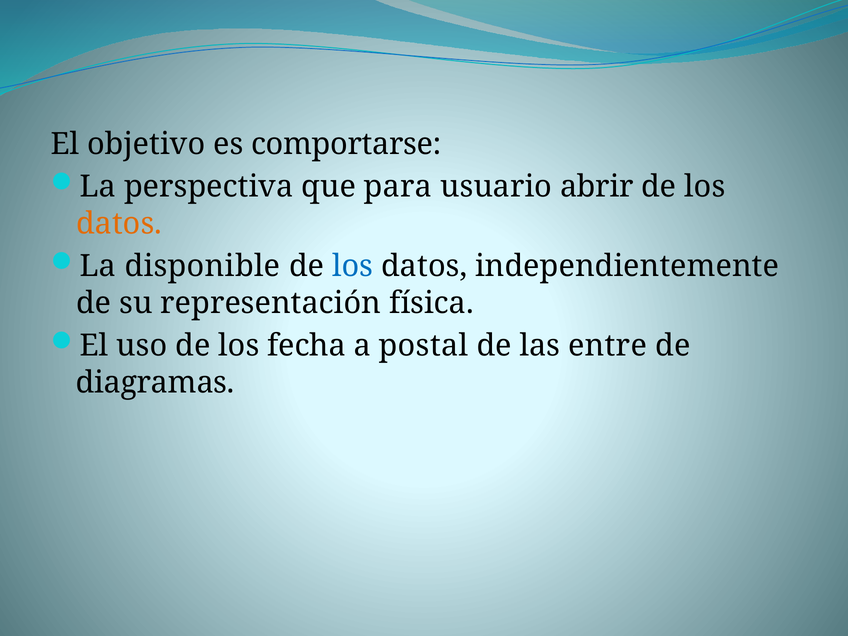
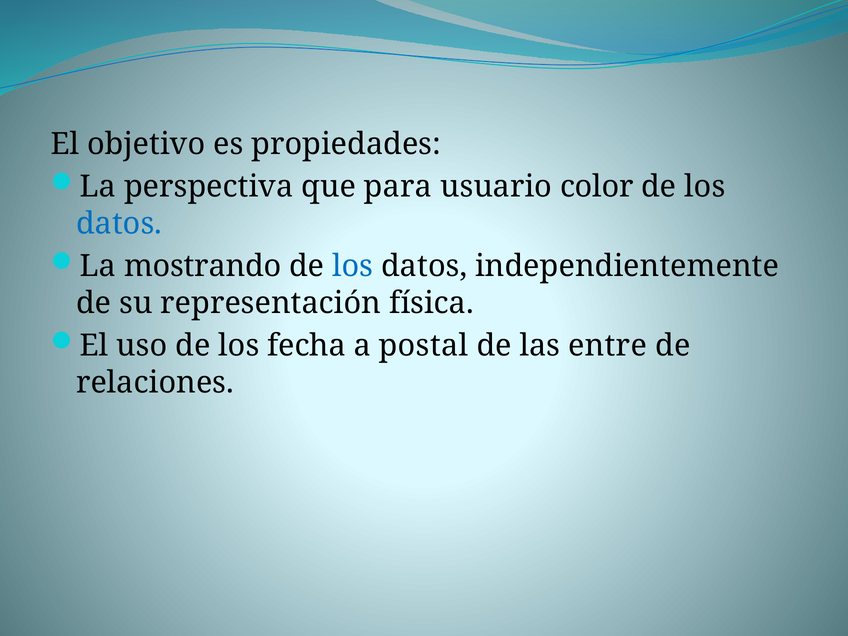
comportarse: comportarse -> propiedades
abrir: abrir -> color
datos at (119, 223) colour: orange -> blue
disponible: disponible -> mostrando
diagramas: diagramas -> relaciones
